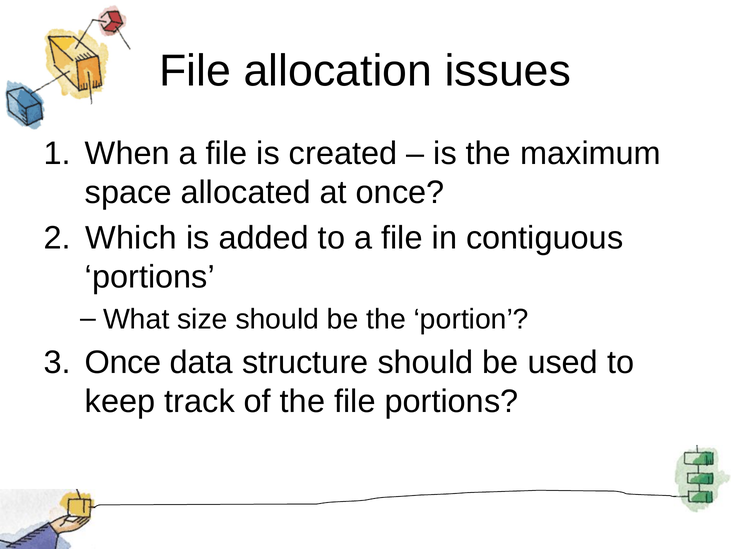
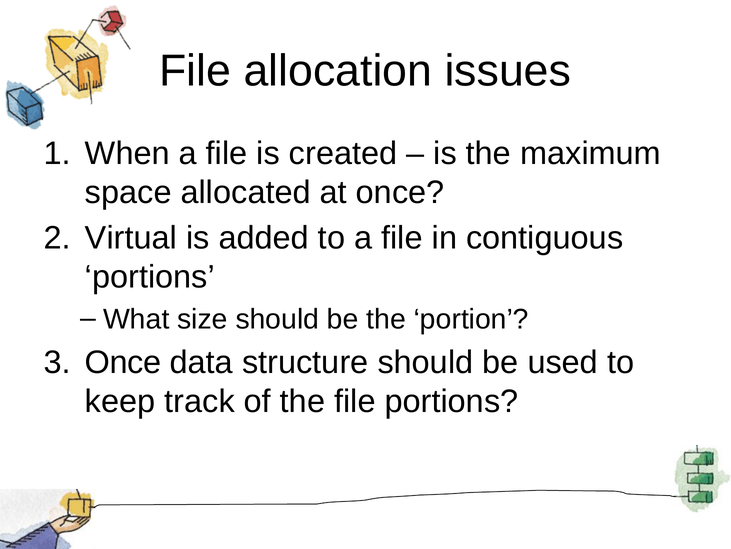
Which: Which -> Virtual
